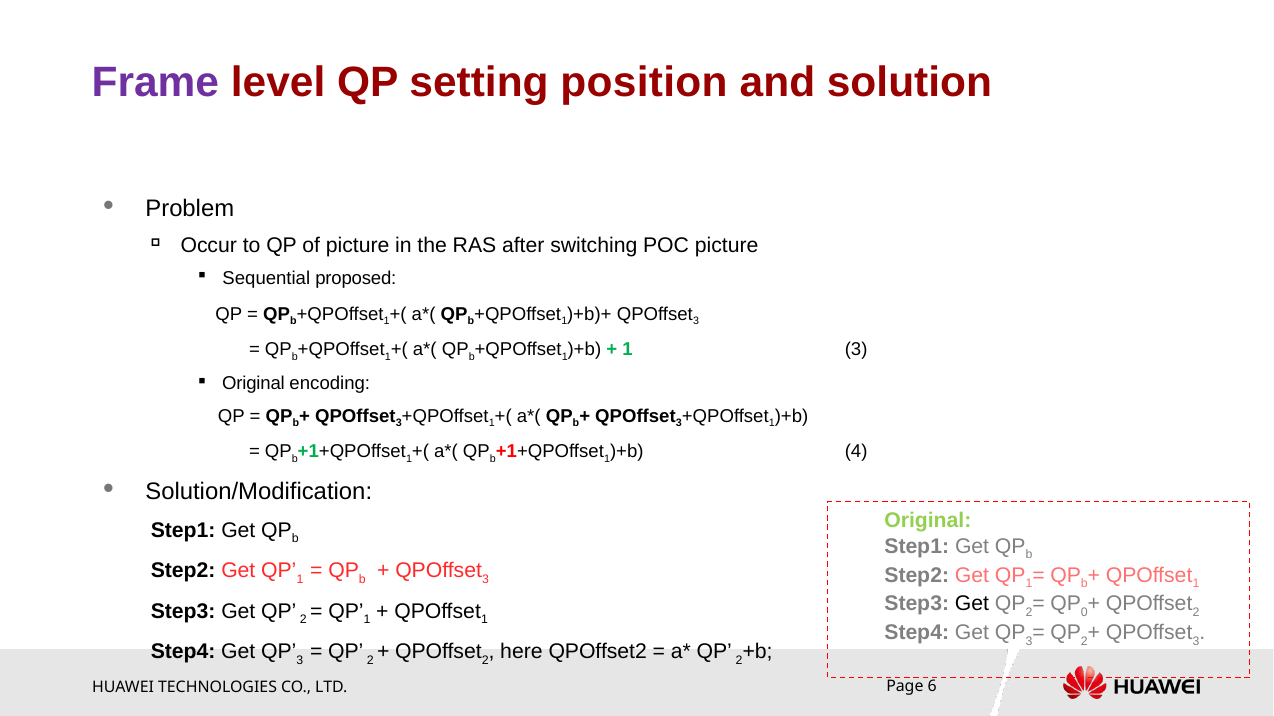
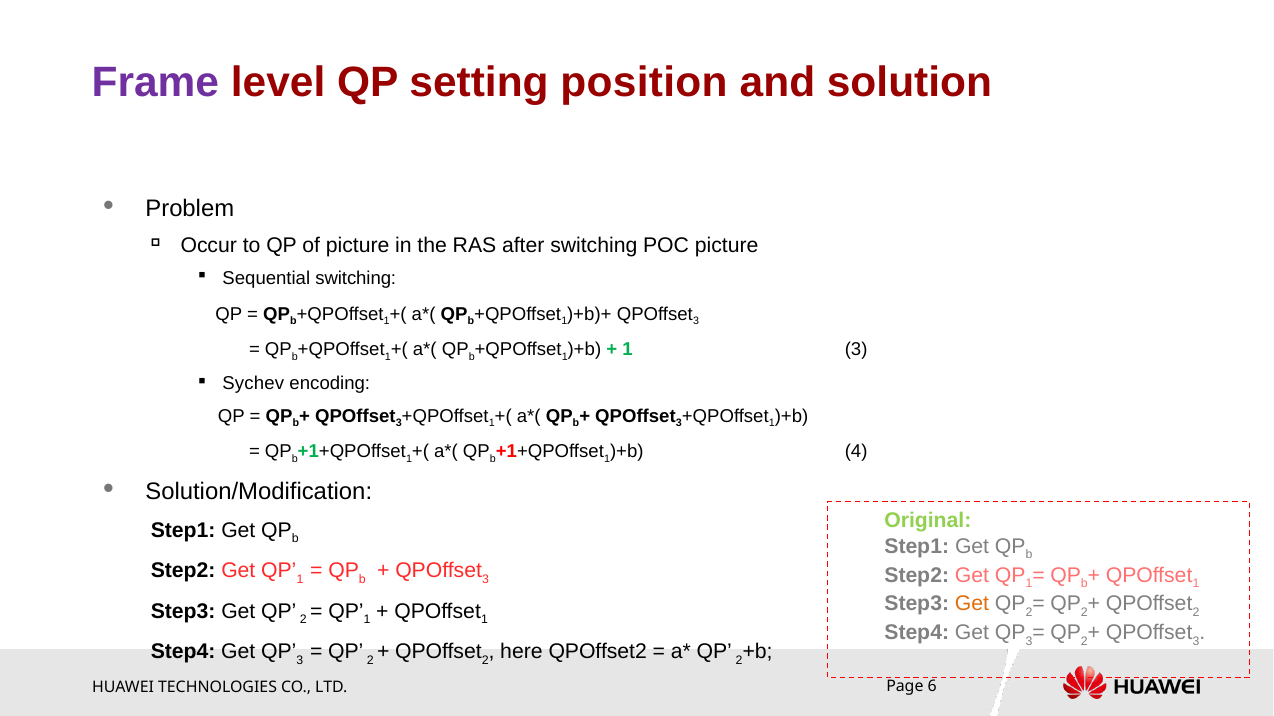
Sequential proposed: proposed -> switching
Original at (254, 384): Original -> Sychev
Get at (972, 604) colour: black -> orange
0 at (1084, 613): 0 -> 2
